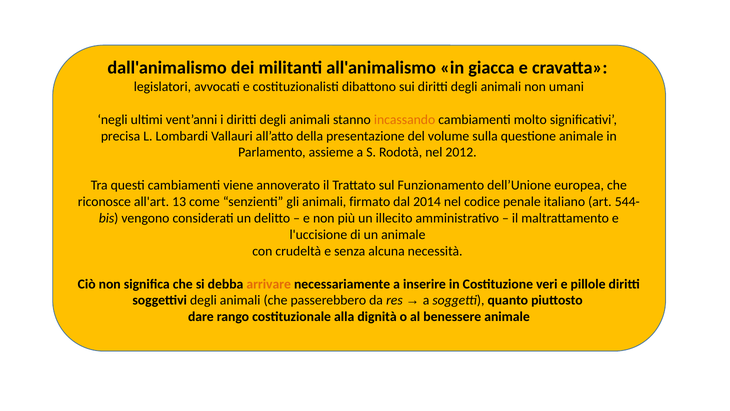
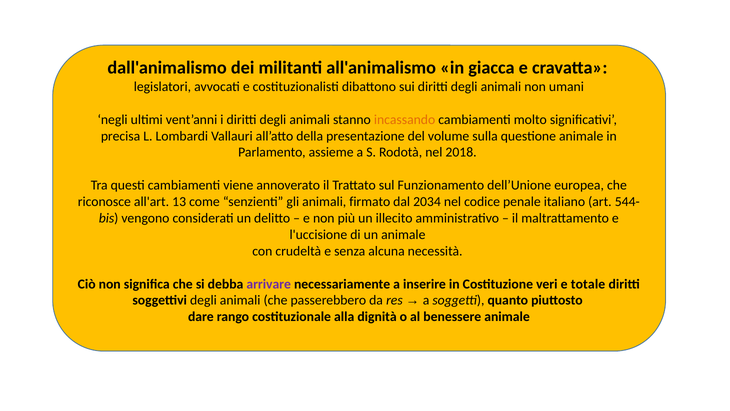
2012: 2012 -> 2018
2014: 2014 -> 2034
arrivare colour: orange -> purple
pillole: pillole -> totale
